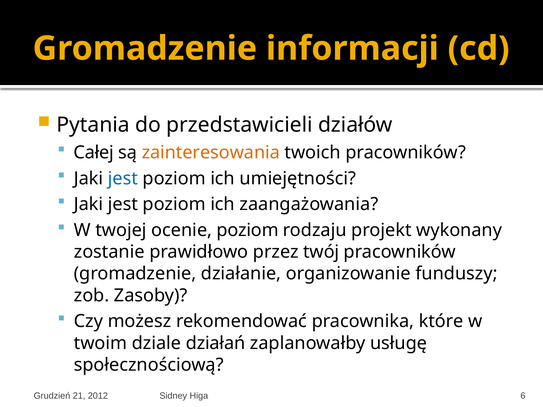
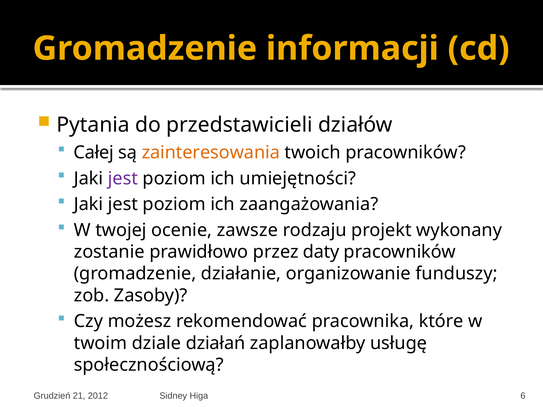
jest at (123, 179) colour: blue -> purple
ocenie poziom: poziom -> zawsze
twój: twój -> daty
